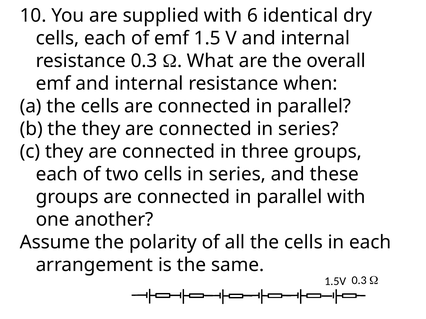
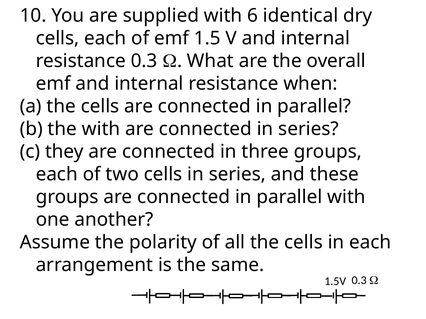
the they: they -> with
